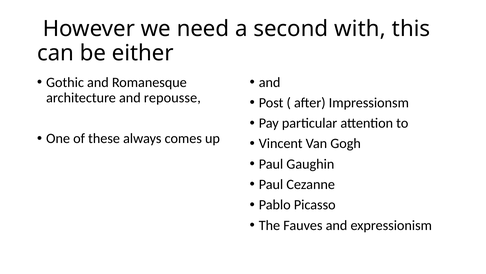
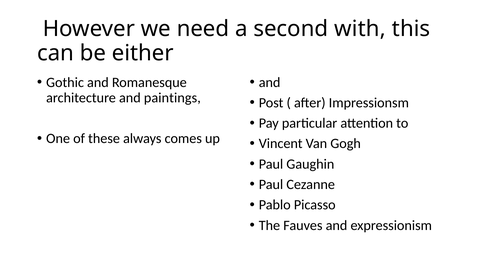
repousse: repousse -> paintings
